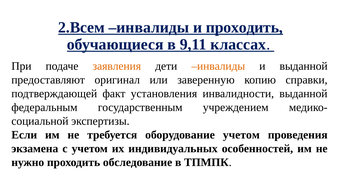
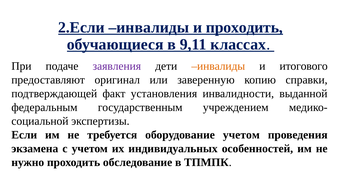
2.Всем: 2.Всем -> 2.Если
заявления colour: orange -> purple
и выданной: выданной -> итогового
